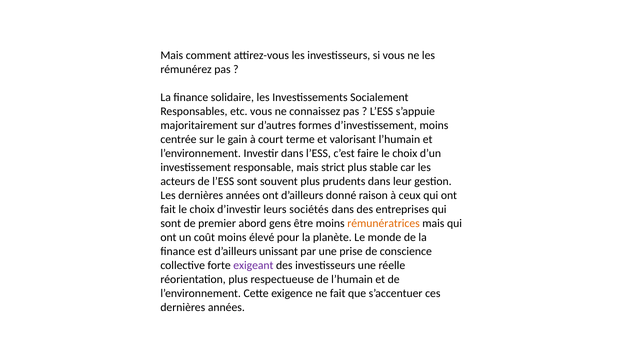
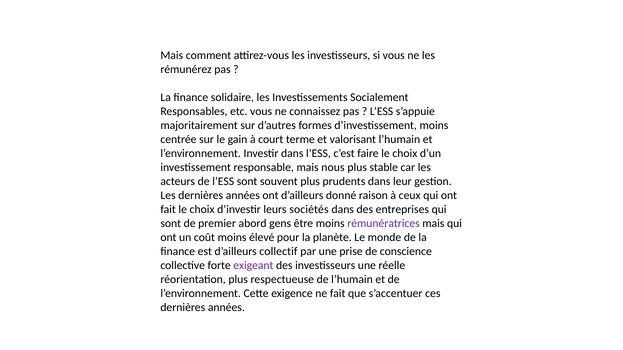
strict: strict -> nous
rémunératrices colour: orange -> purple
unissant: unissant -> collectif
